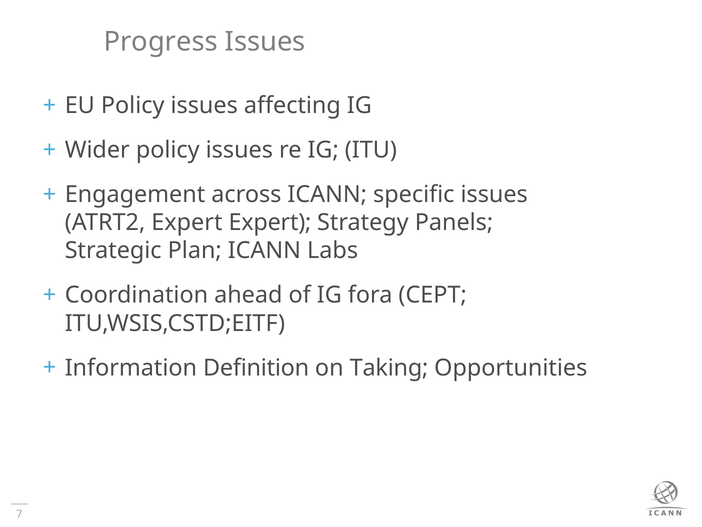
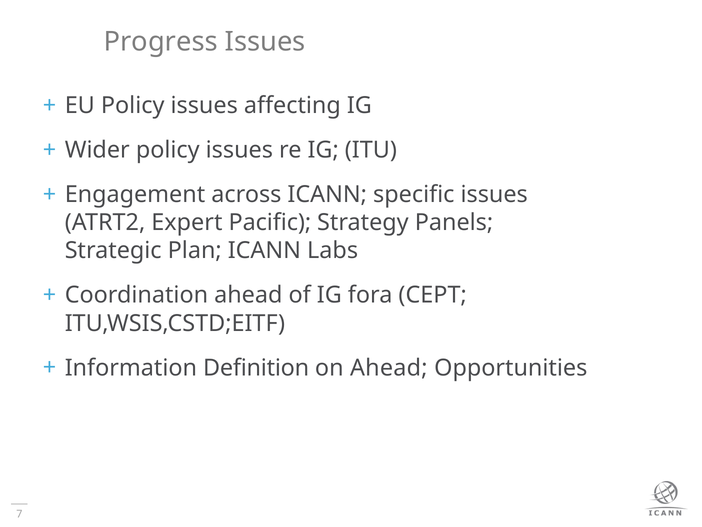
Expert Expert: Expert -> Pacific
on Taking: Taking -> Ahead
